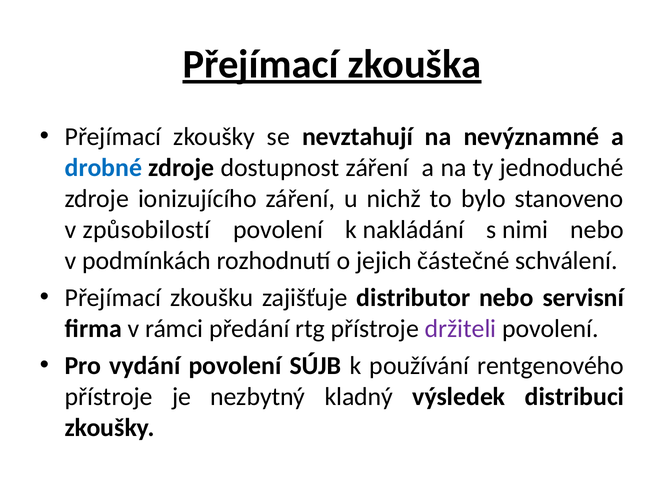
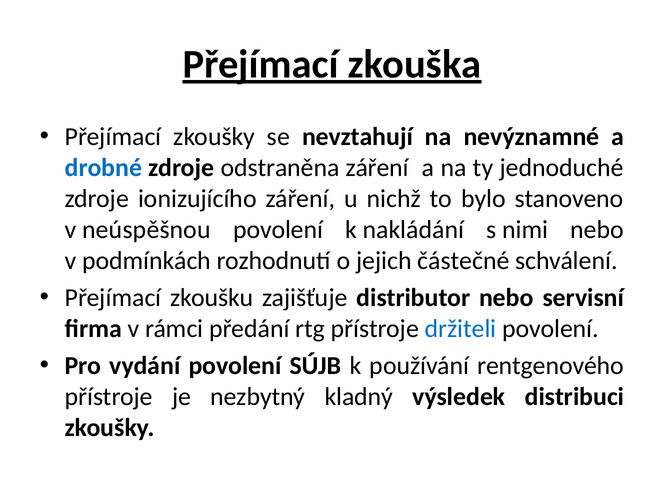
dostupnost: dostupnost -> odstraněna
způsobilostí: způsobilostí -> neúspěšnou
držiteli colour: purple -> blue
